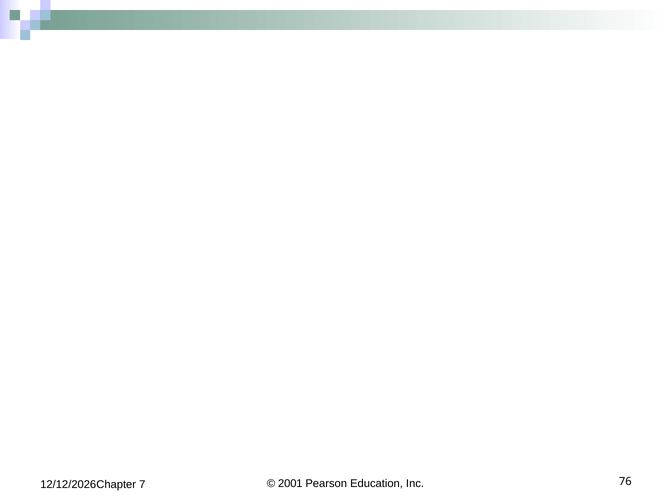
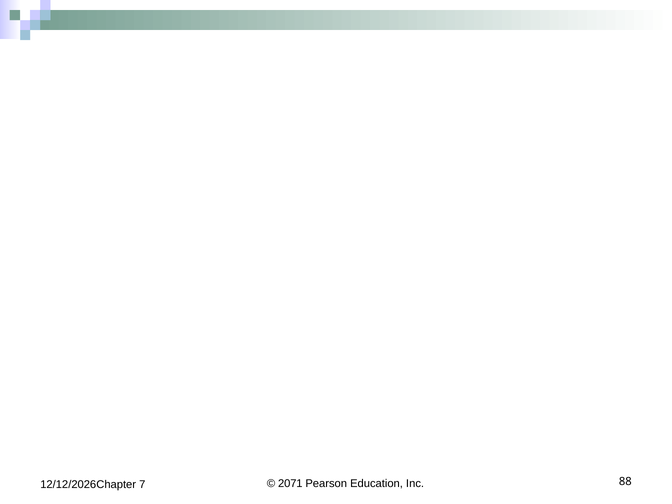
2001: 2001 -> 2071
76: 76 -> 88
